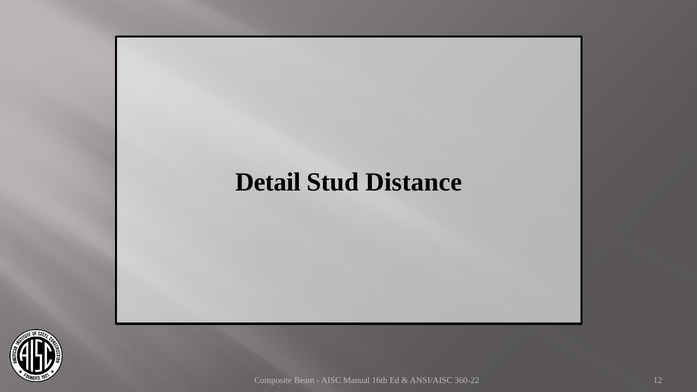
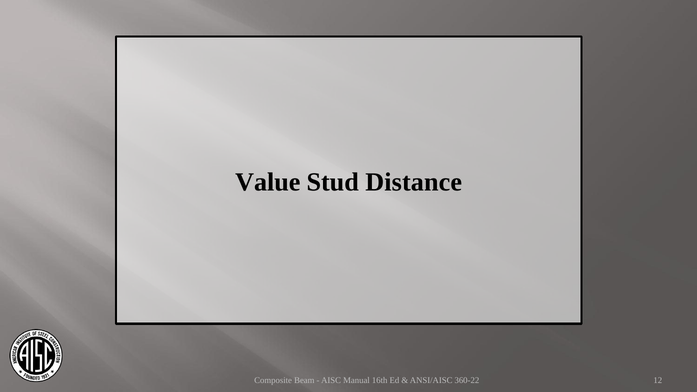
Detail: Detail -> Value
